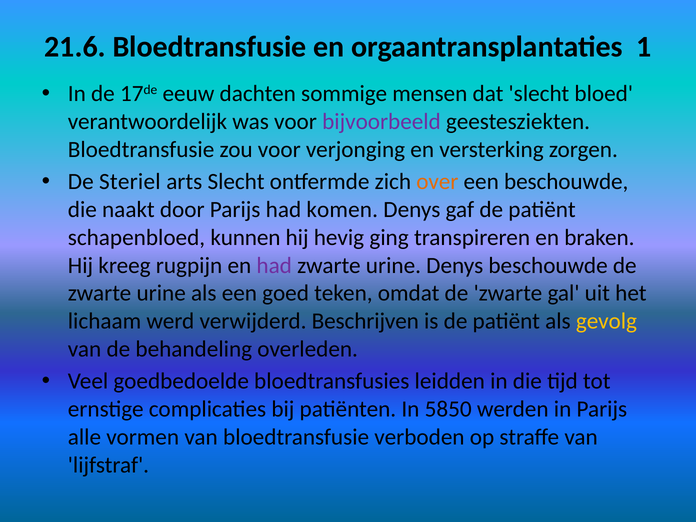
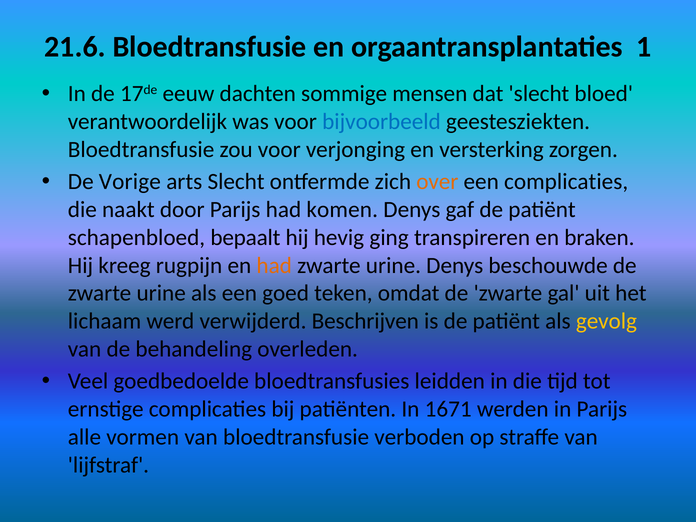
bijvoorbeeld colour: purple -> blue
Steriel: Steriel -> Vorige
een beschouwde: beschouwde -> complicaties
kunnen: kunnen -> bepaalt
had at (274, 265) colour: purple -> orange
5850: 5850 -> 1671
